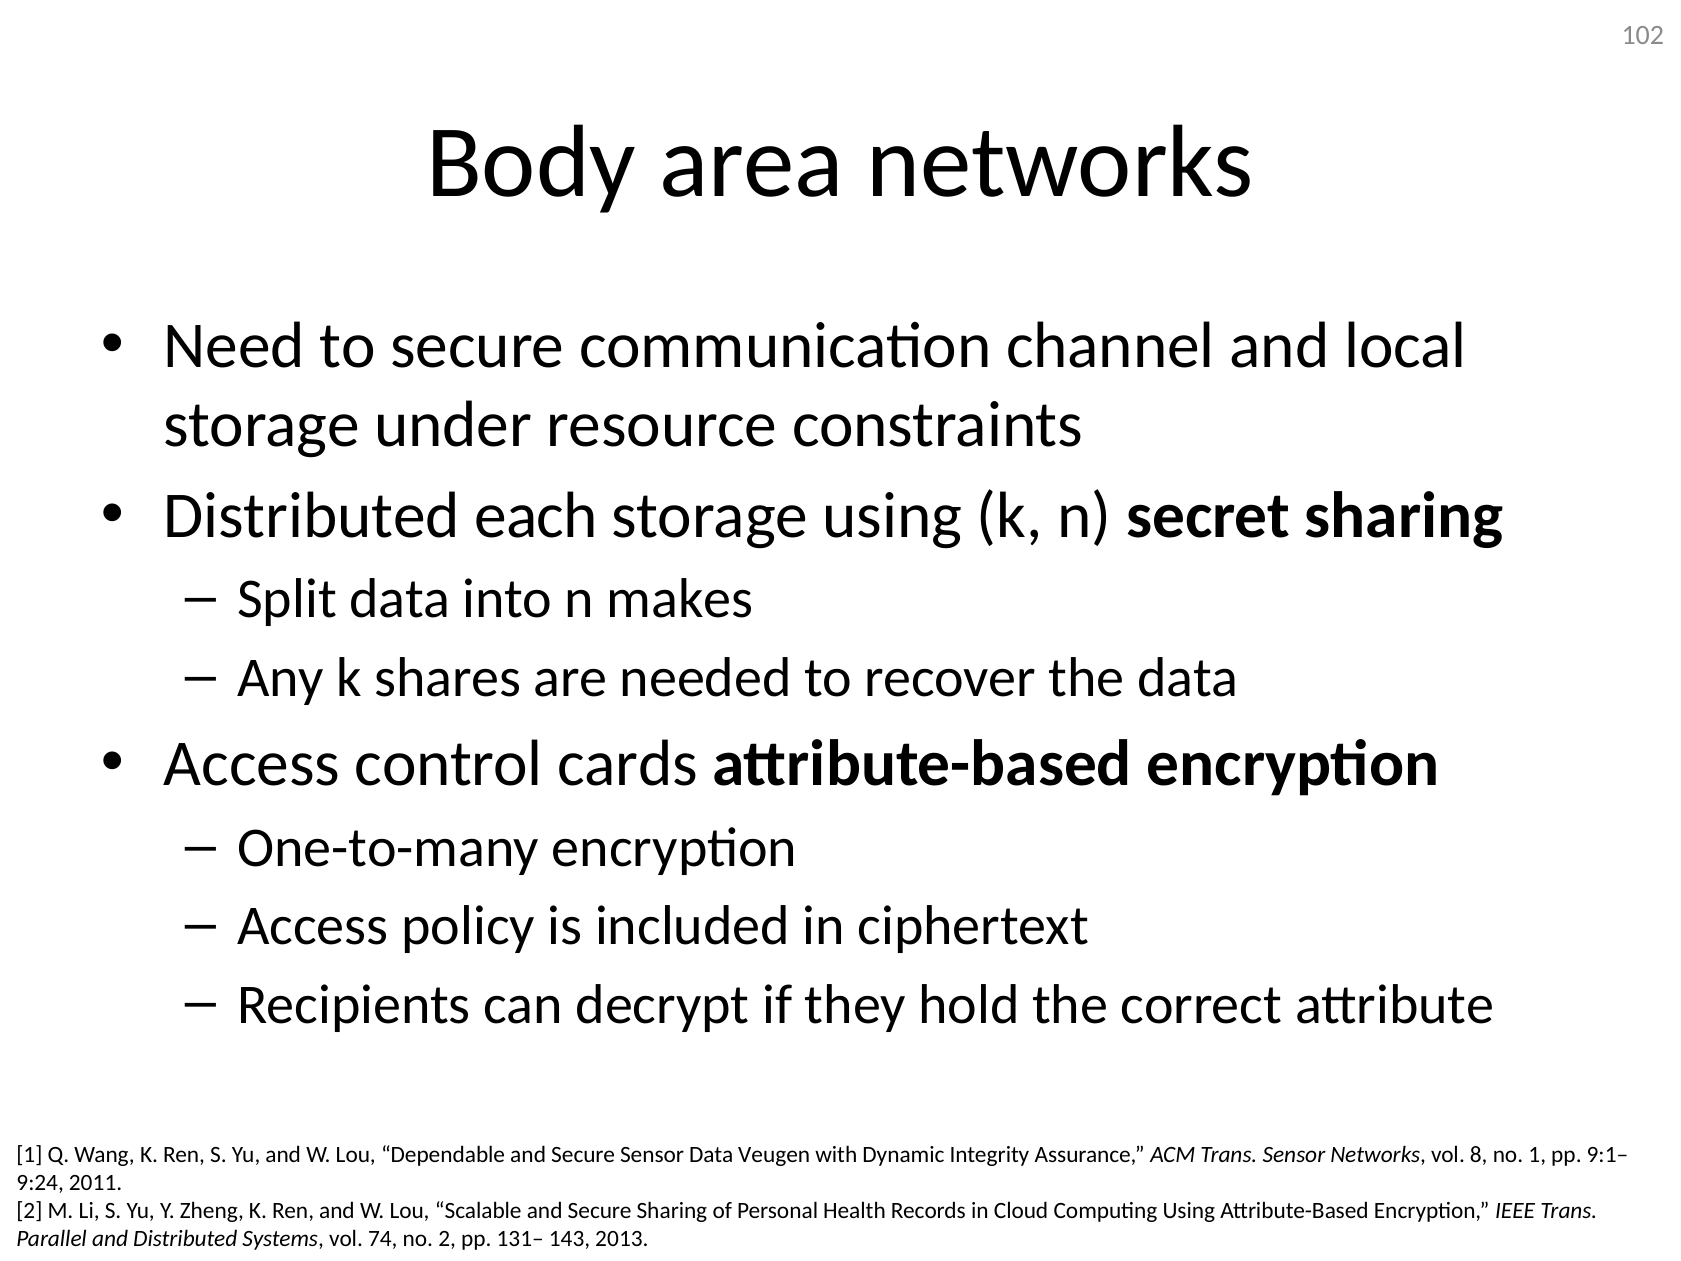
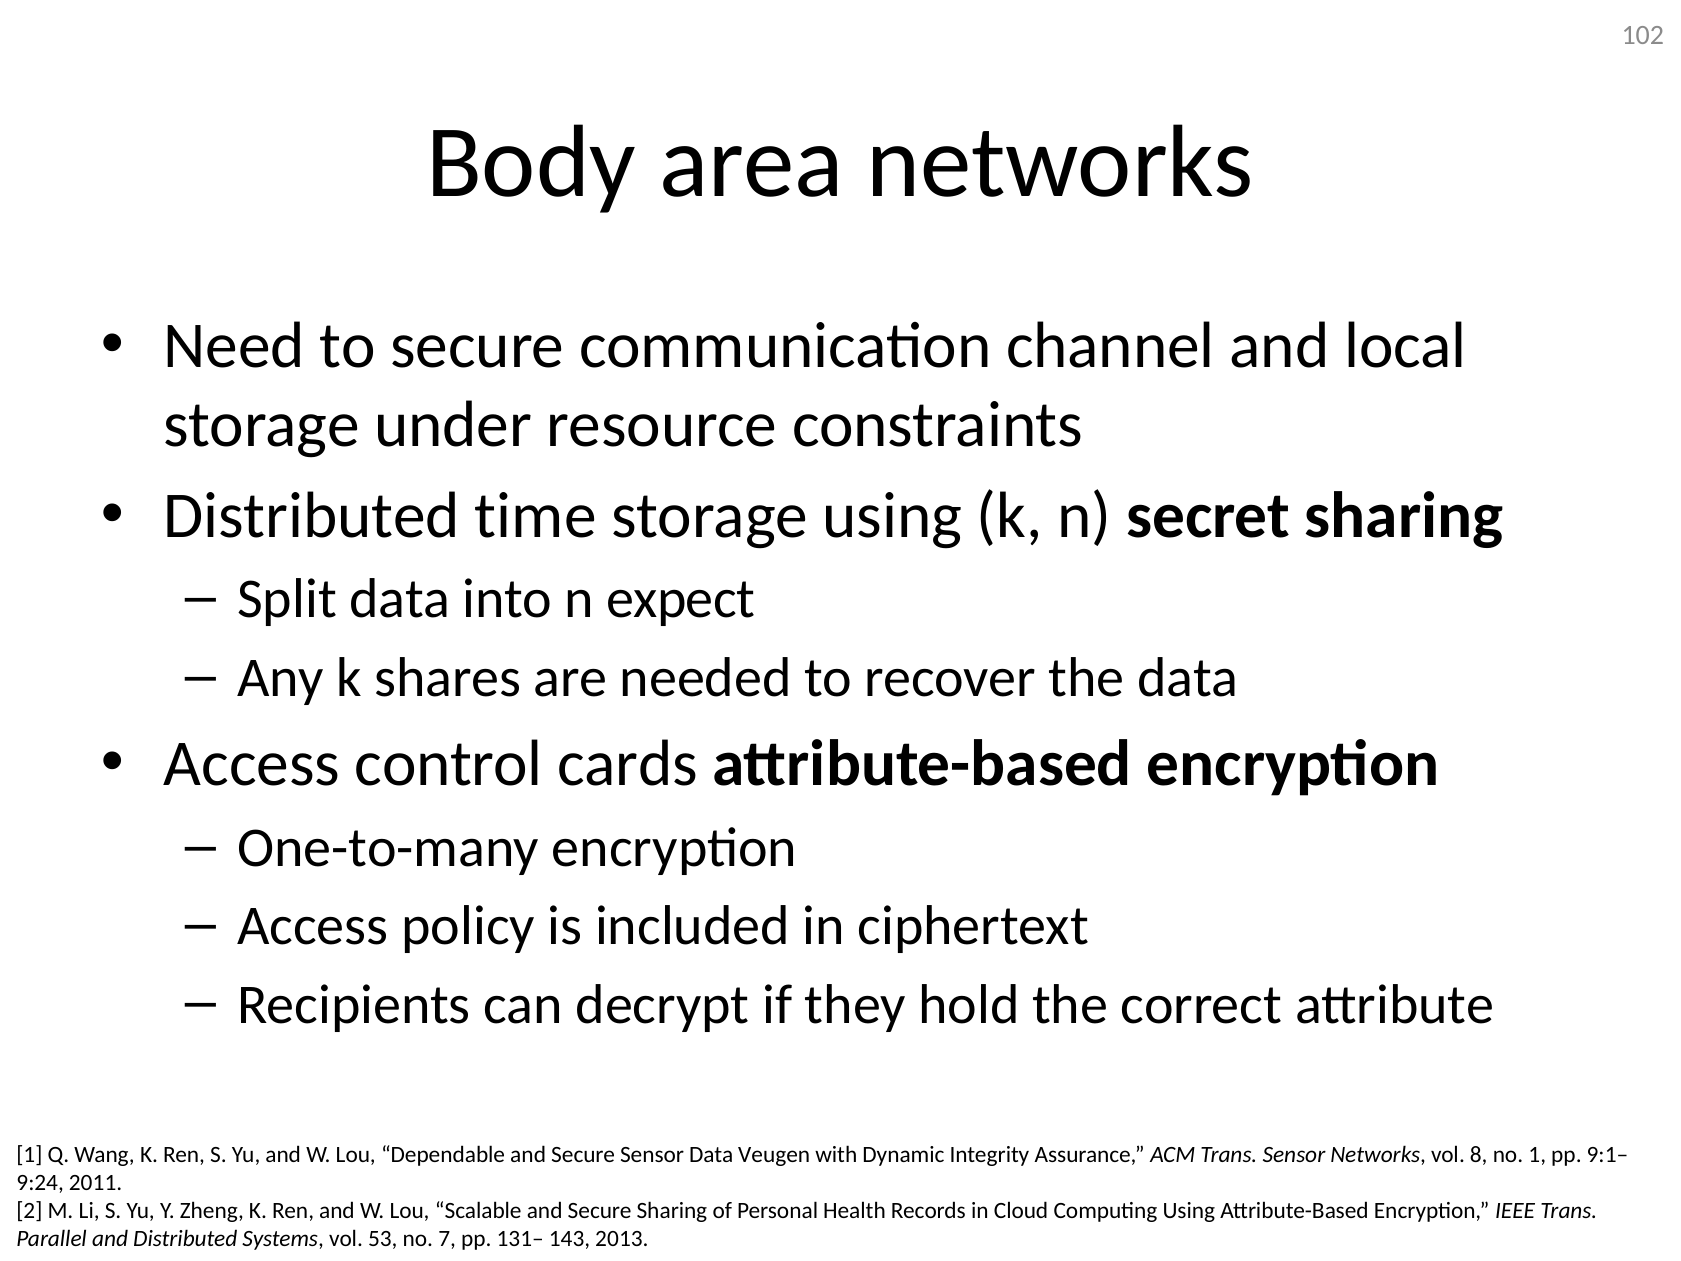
each: each -> time
makes: makes -> expect
74: 74 -> 53
no 2: 2 -> 7
